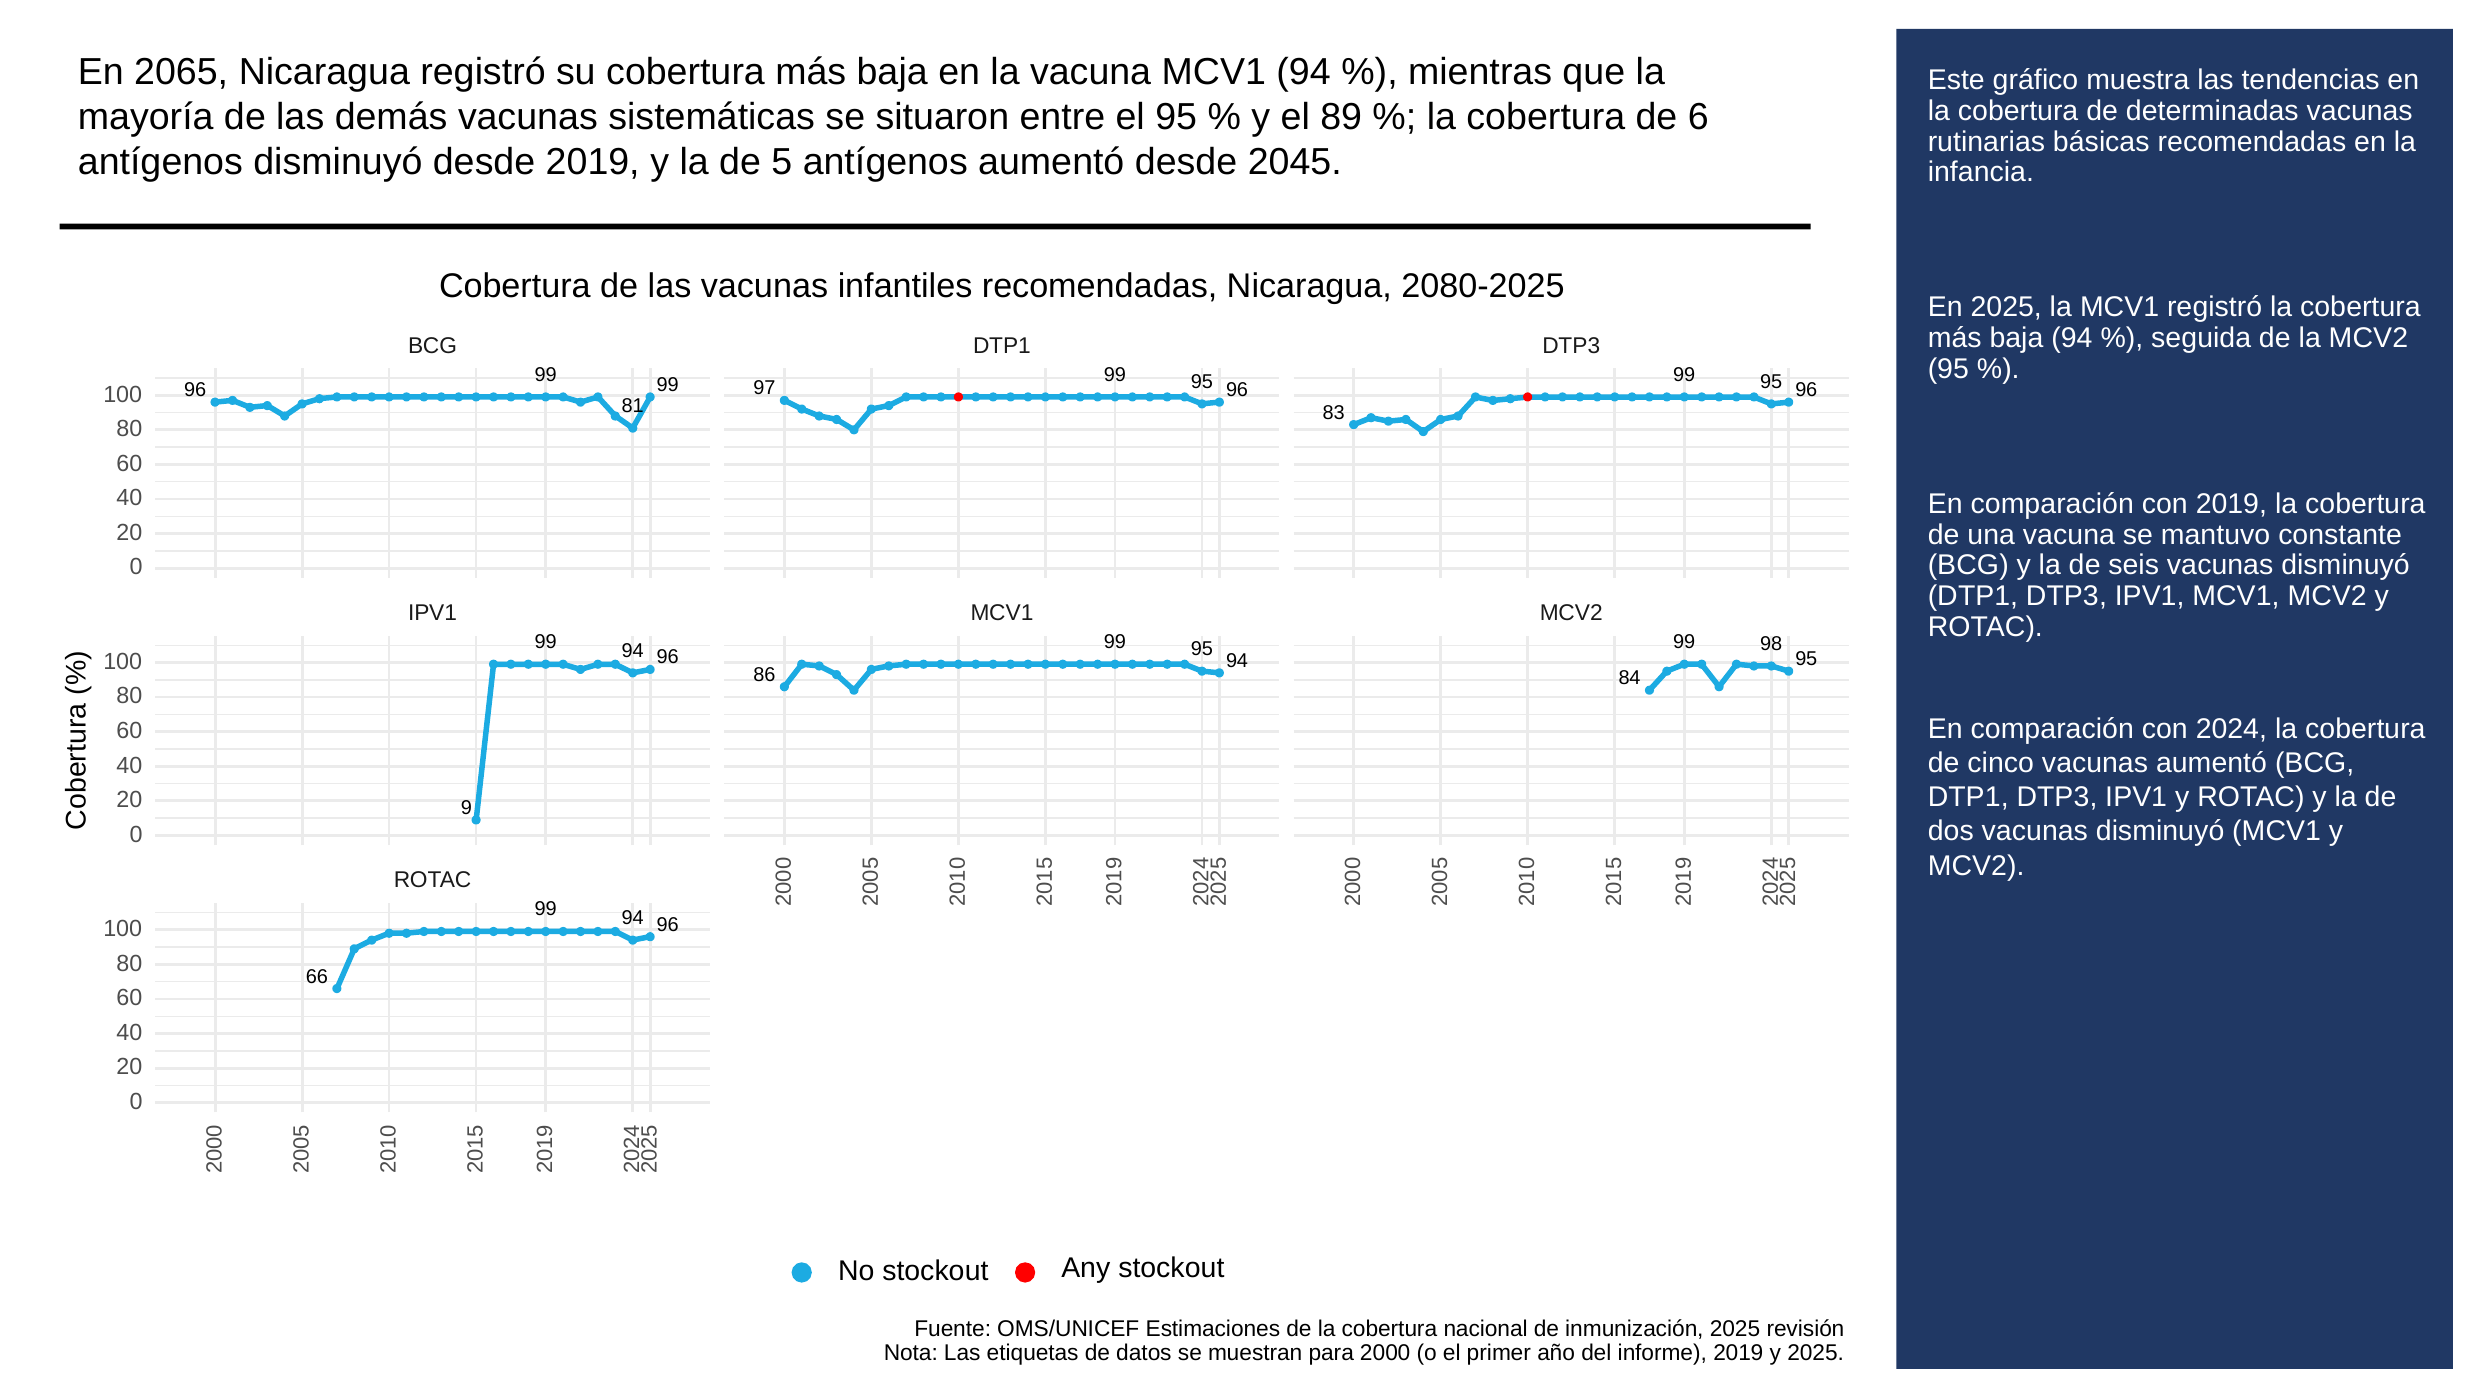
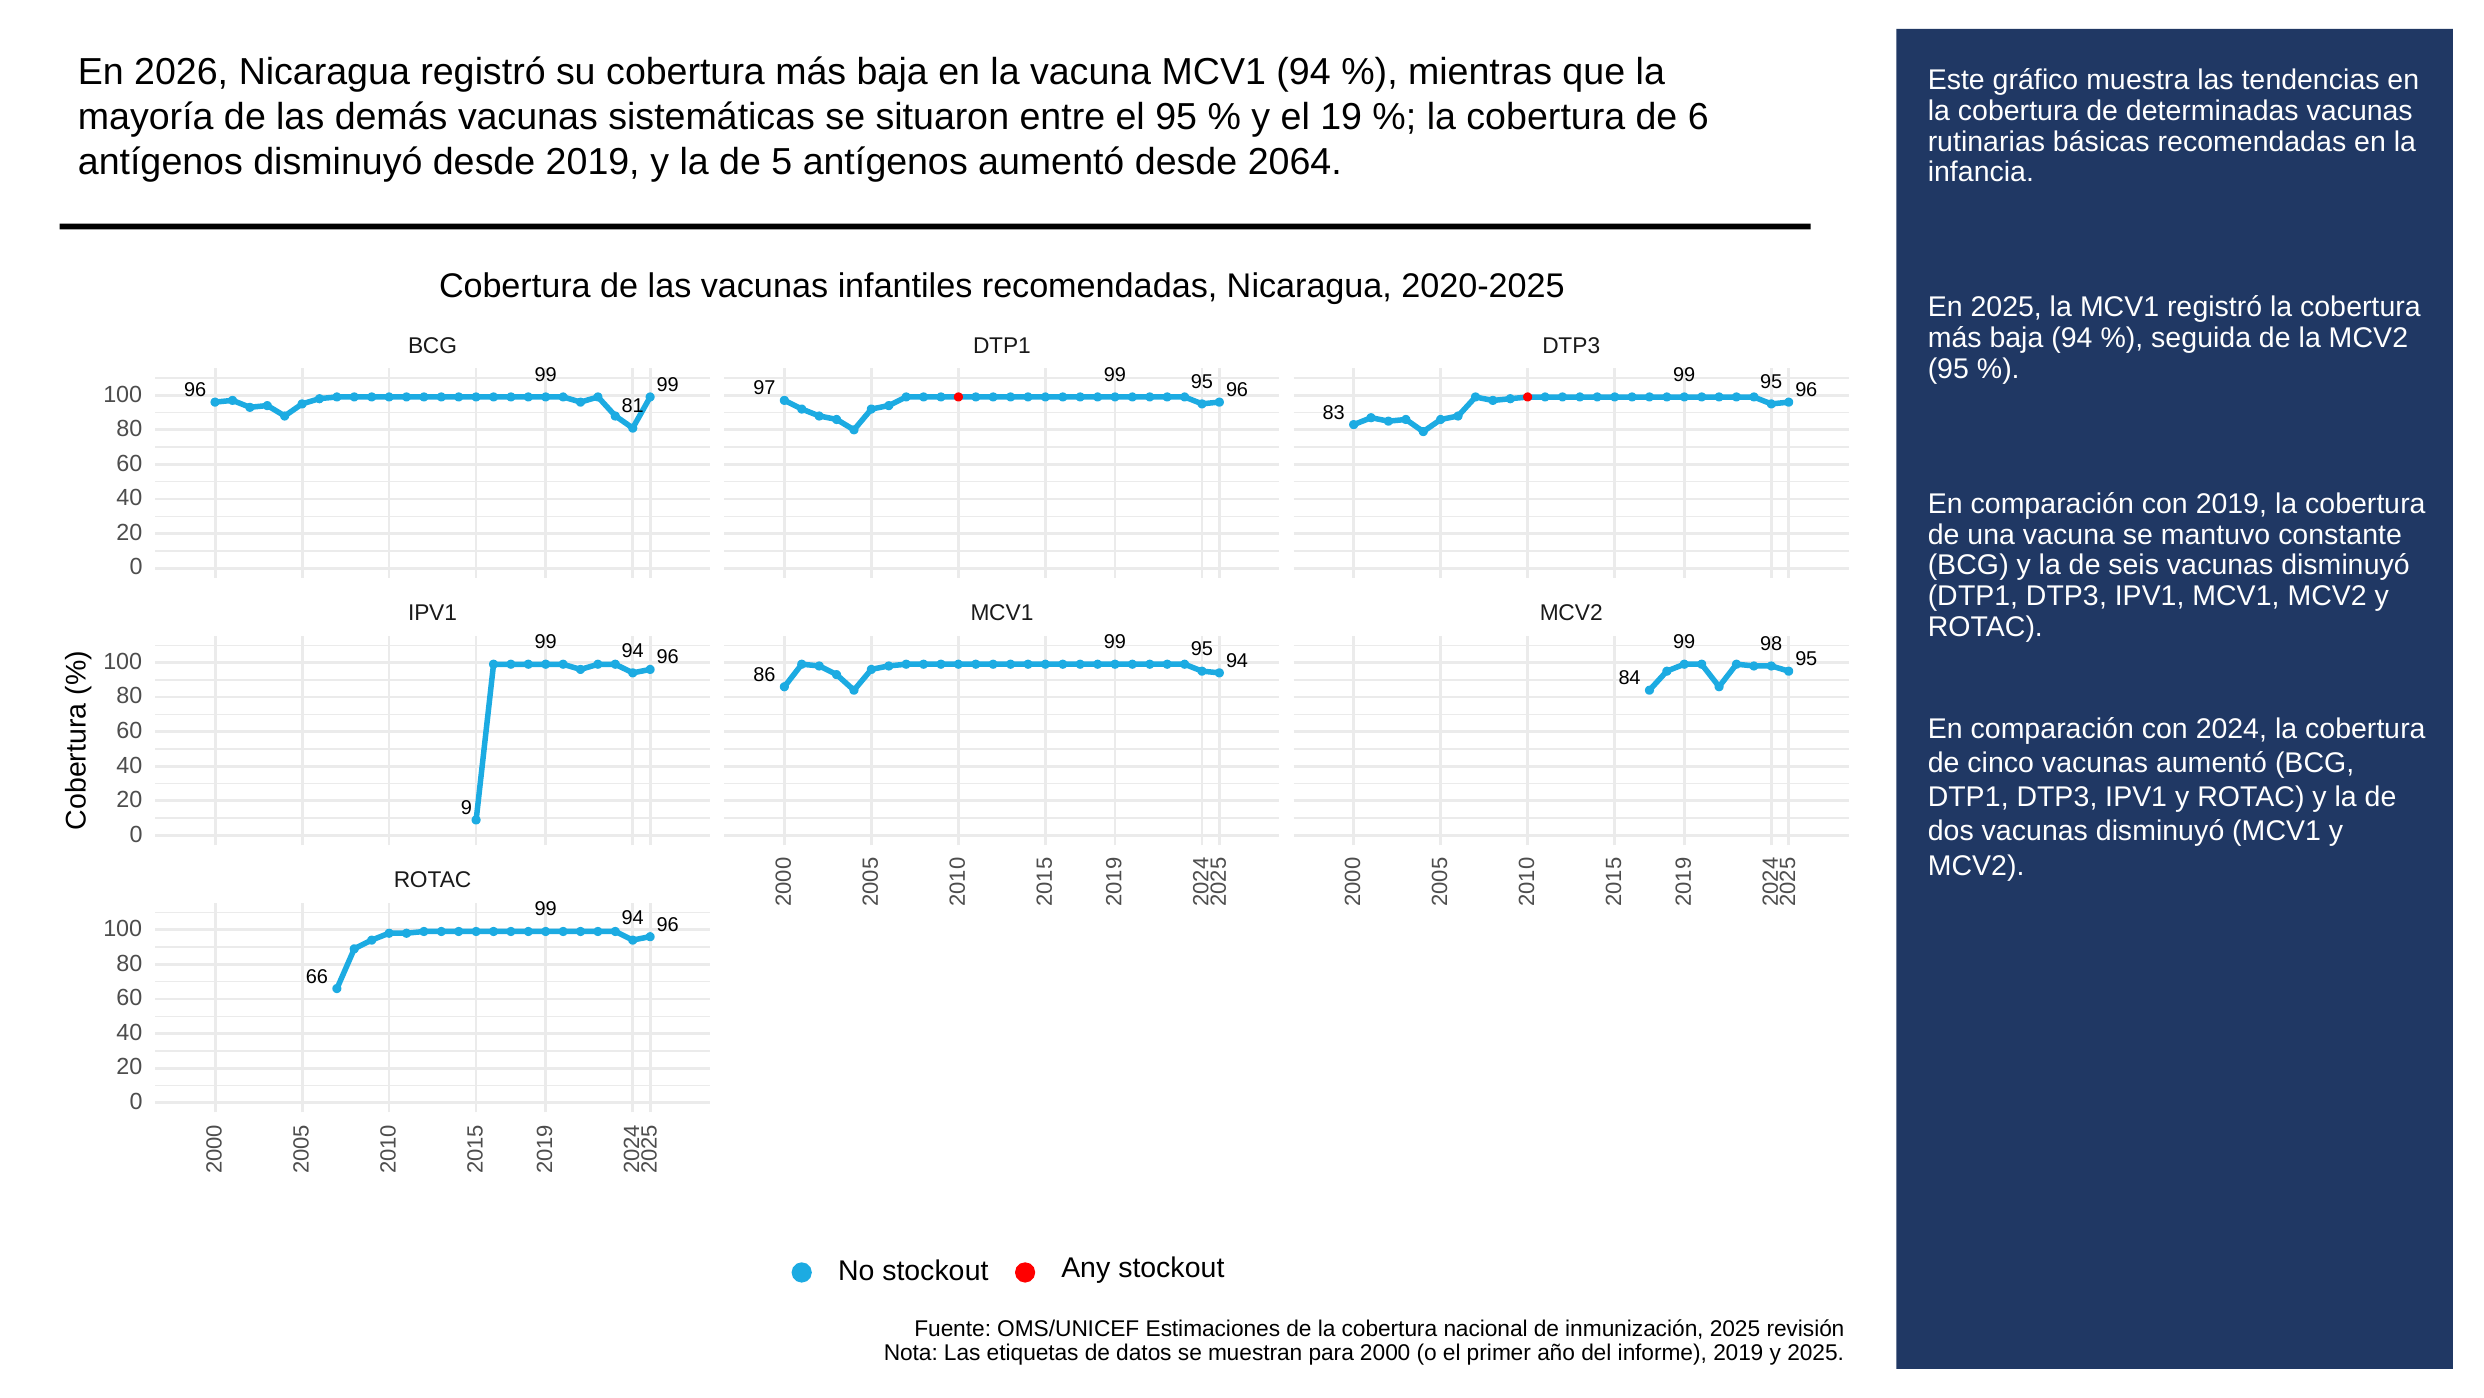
2065: 2065 -> 2026
89: 89 -> 19
2045: 2045 -> 2064
2080-2025: 2080-2025 -> 2020-2025
